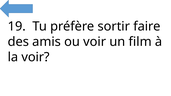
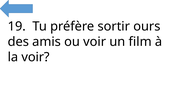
faire: faire -> ours
